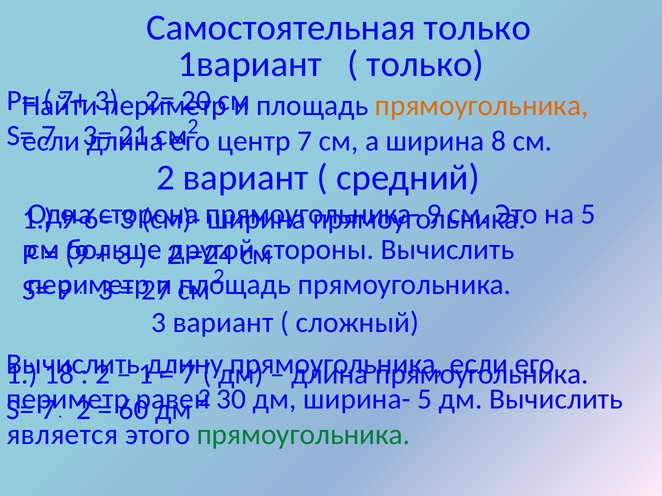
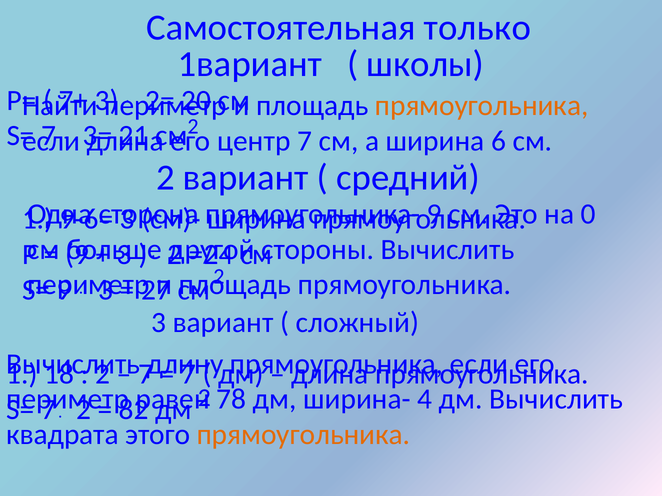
только at (425, 64): только -> школы
8: 8 -> 6
на 5: 5 -> 0
1 at (146, 375): 1 -> 7
30: 30 -> 78
ширина- 5: 5 -> 4
60: 60 -> 82
является: является -> квадрата
прямоугольника at (303, 435) colour: green -> orange
